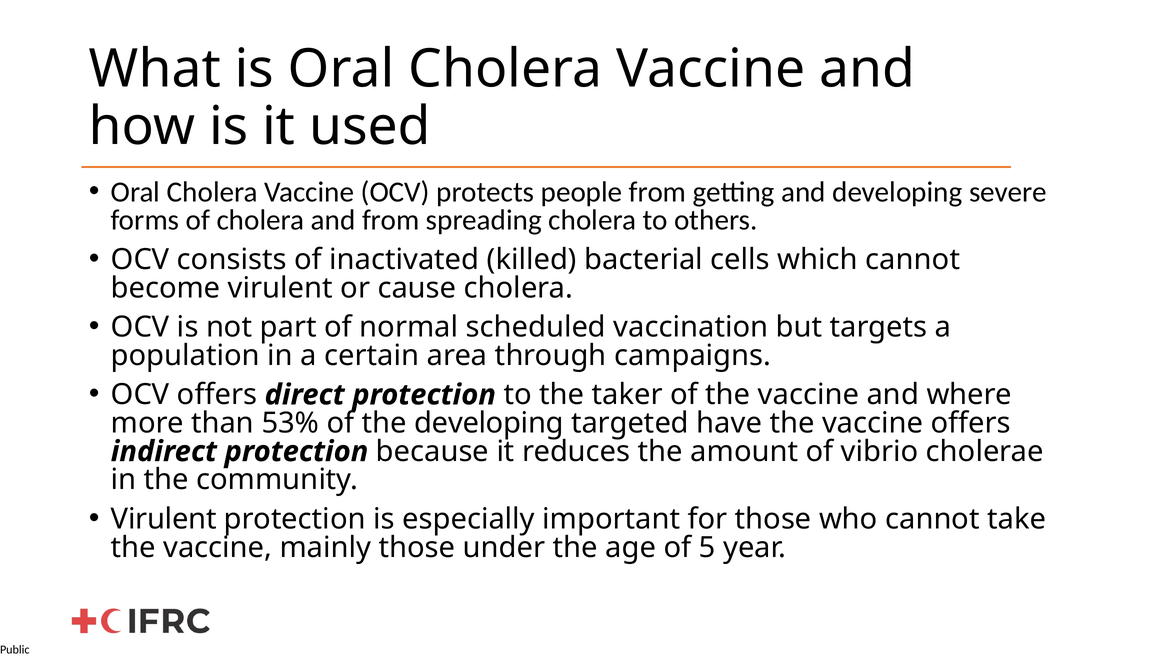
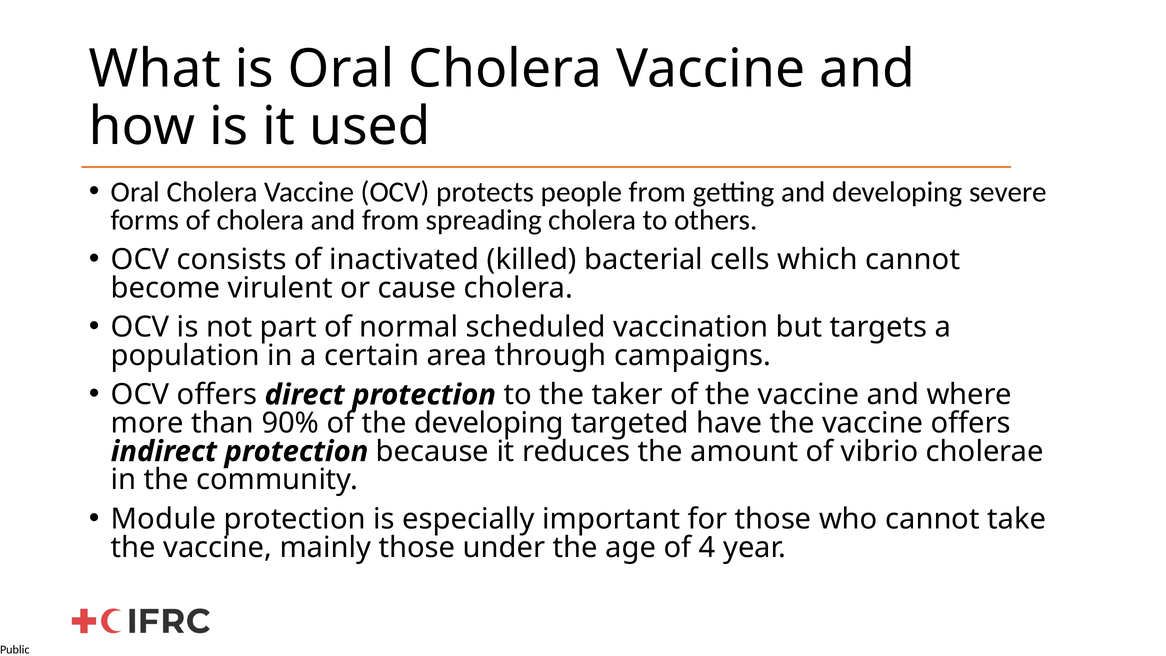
53%: 53% -> 90%
Virulent at (164, 519): Virulent -> Module
5: 5 -> 4
